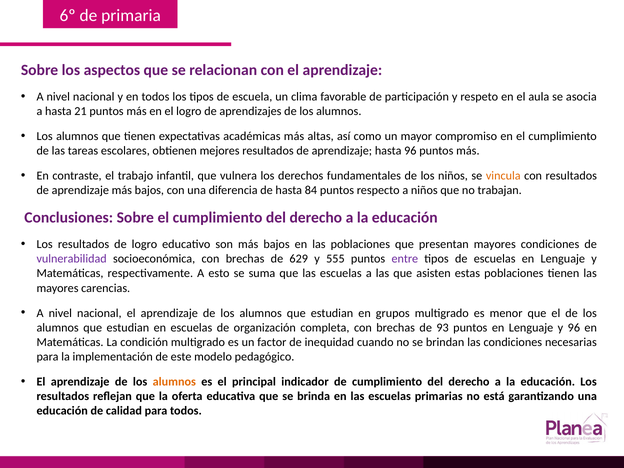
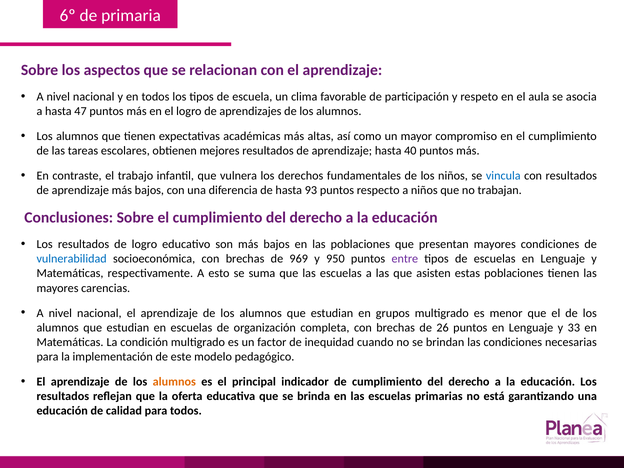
21: 21 -> 47
hasta 96: 96 -> 40
vincula colour: orange -> blue
84: 84 -> 93
vulnerabilidad colour: purple -> blue
629: 629 -> 969
555: 555 -> 950
93: 93 -> 26
y 96: 96 -> 33
